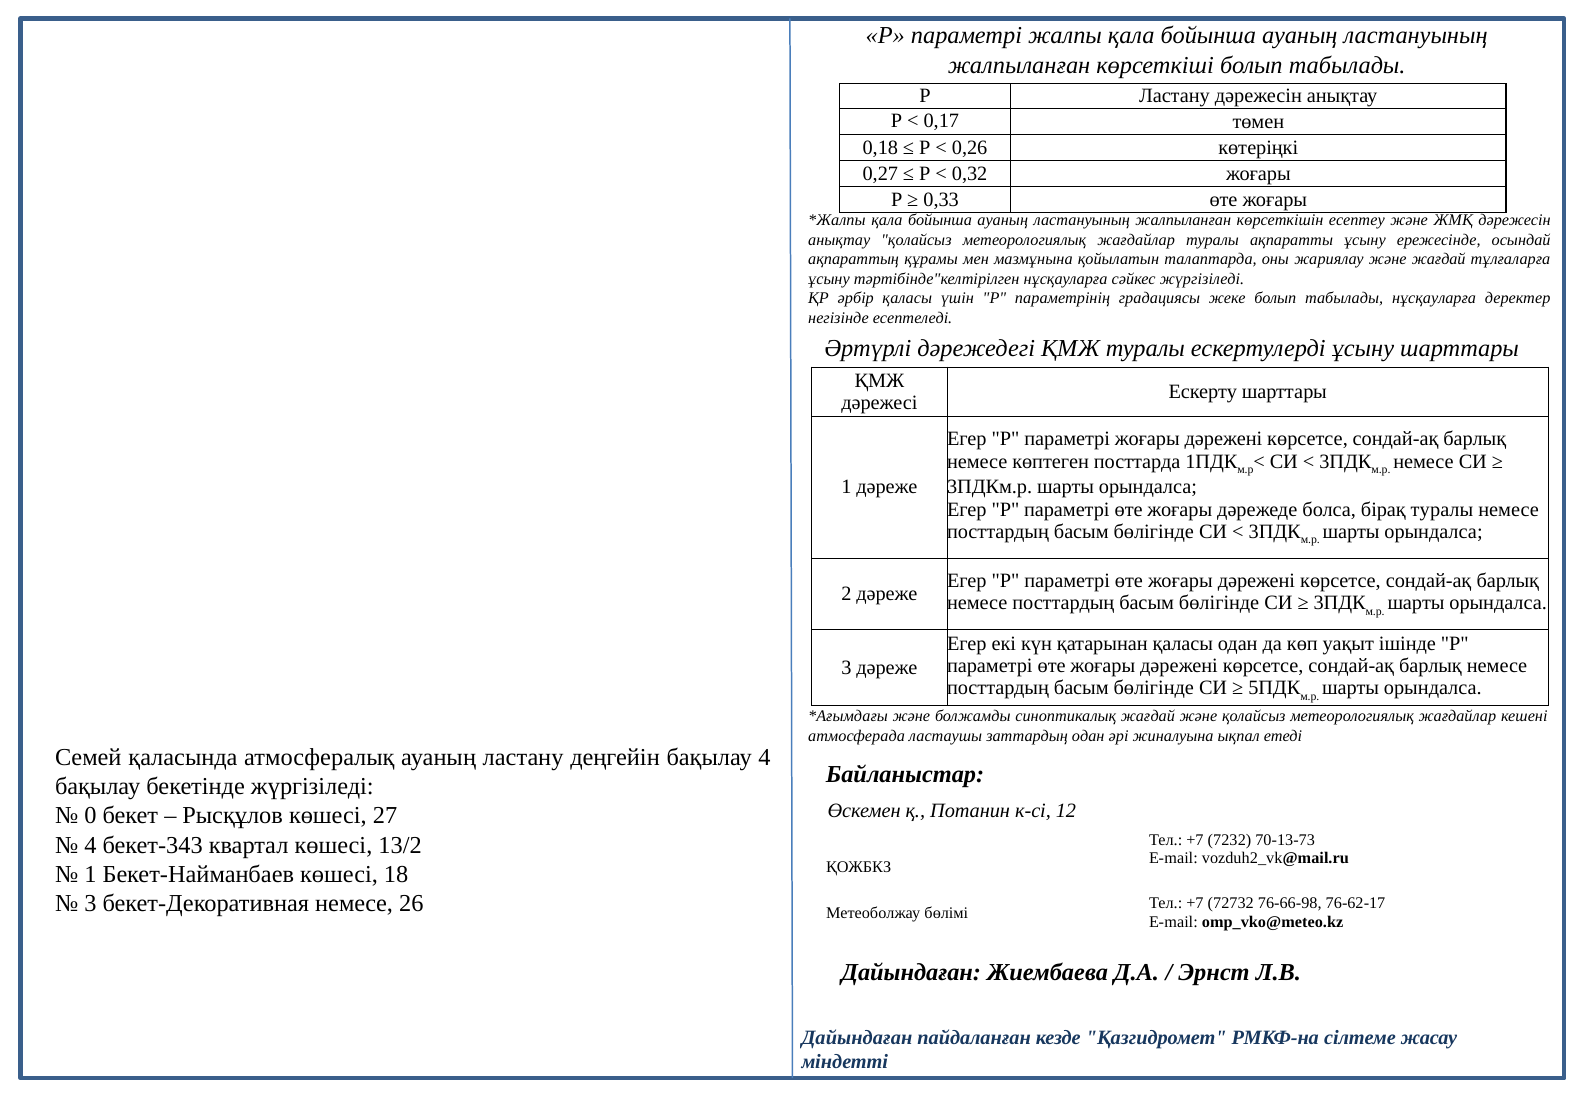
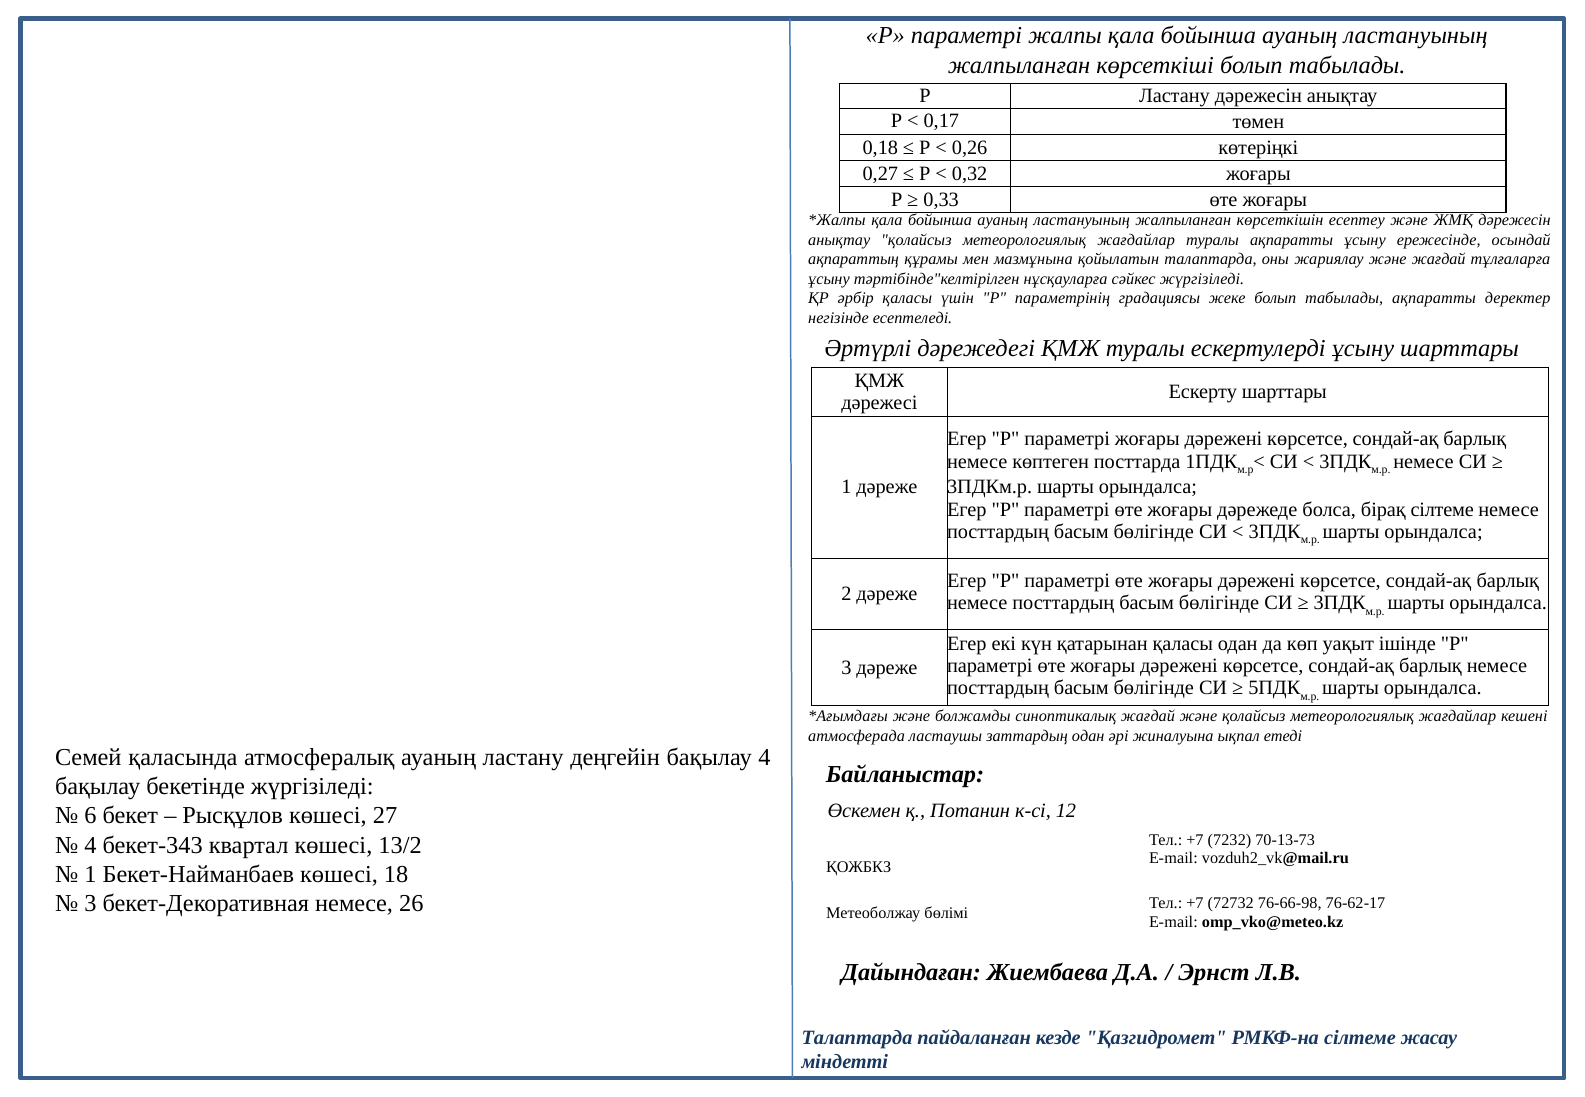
табылады нұсқауларға: нұсқауларға -> ақпаратты
бірақ туралы: туралы -> сілтеме
0: 0 -> 6
Дайындаған at (857, 1038): Дайындаған -> Талаптарда
